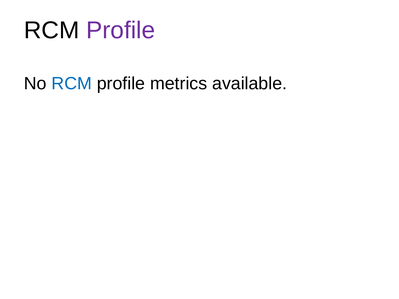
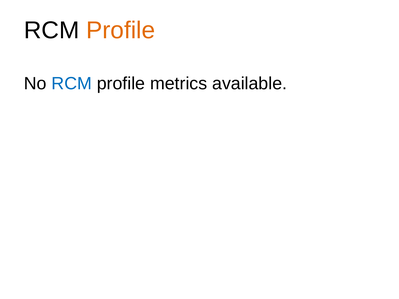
Profile at (121, 30) colour: purple -> orange
